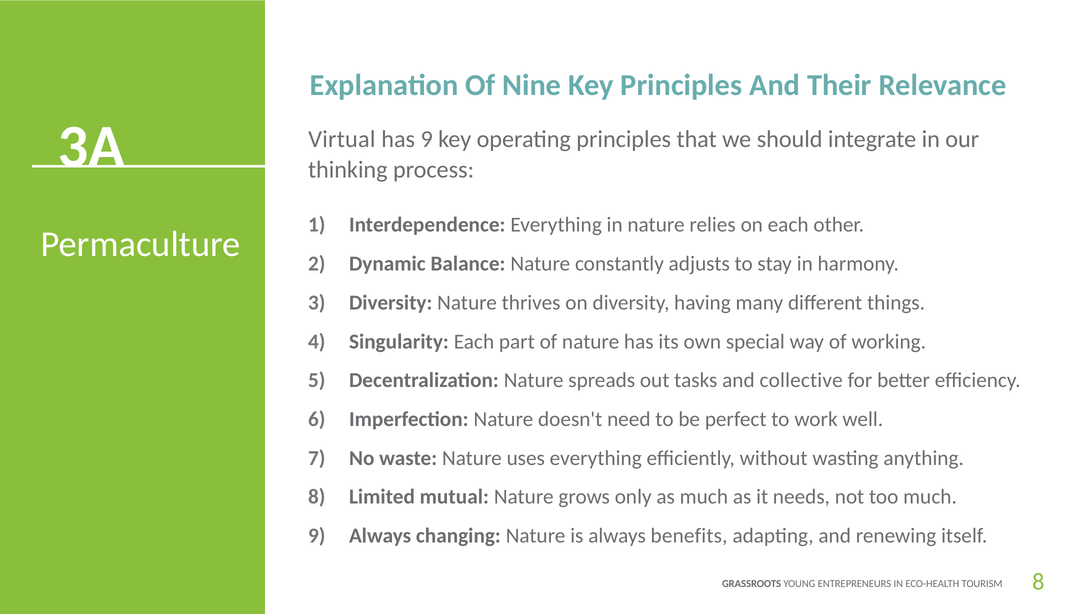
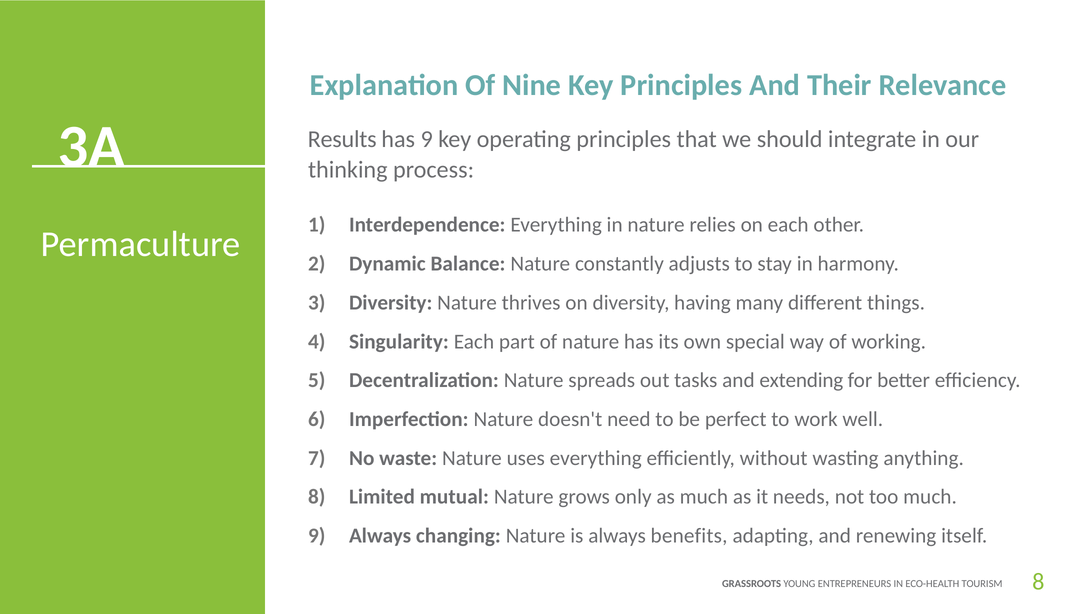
Virtual: Virtual -> Results
collective: collective -> extending
